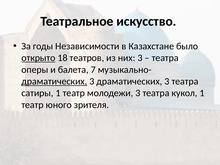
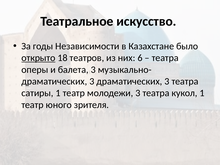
них 3: 3 -> 6
балета 7: 7 -> 3
драматических at (54, 81) underline: present -> none
